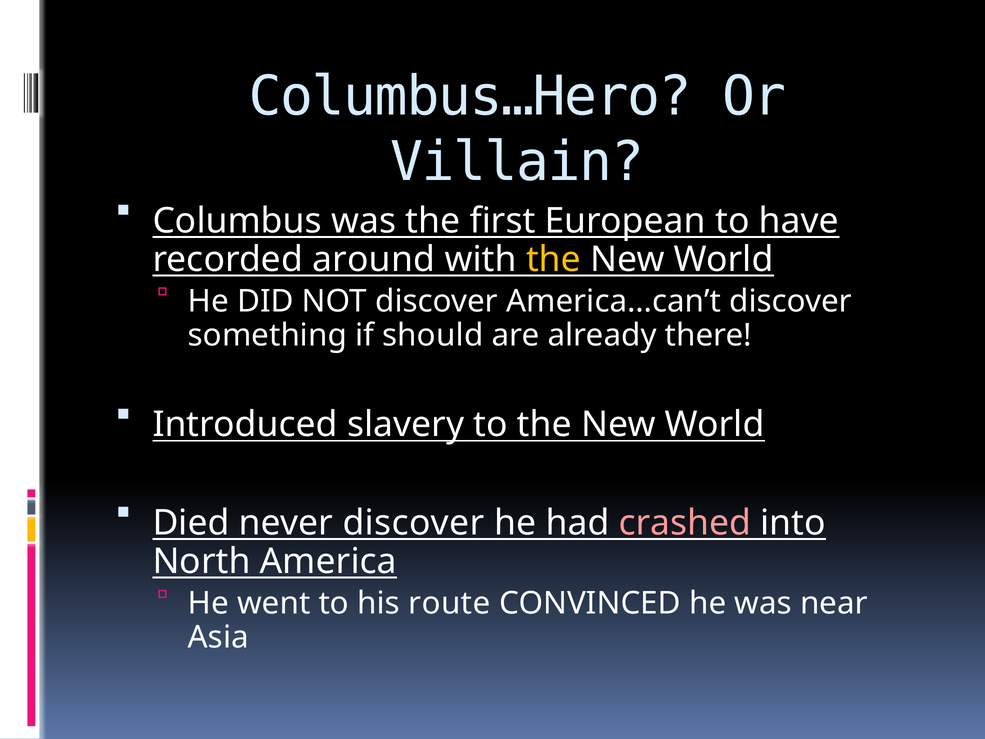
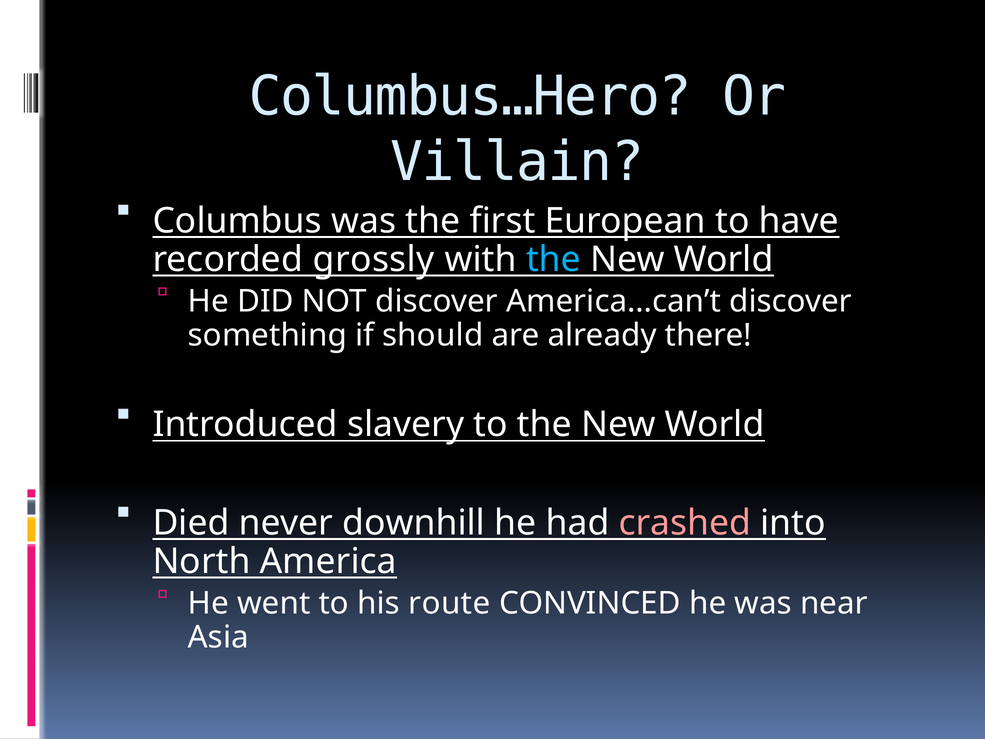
around: around -> grossly
the at (553, 259) colour: yellow -> light blue
never discover: discover -> downhill
